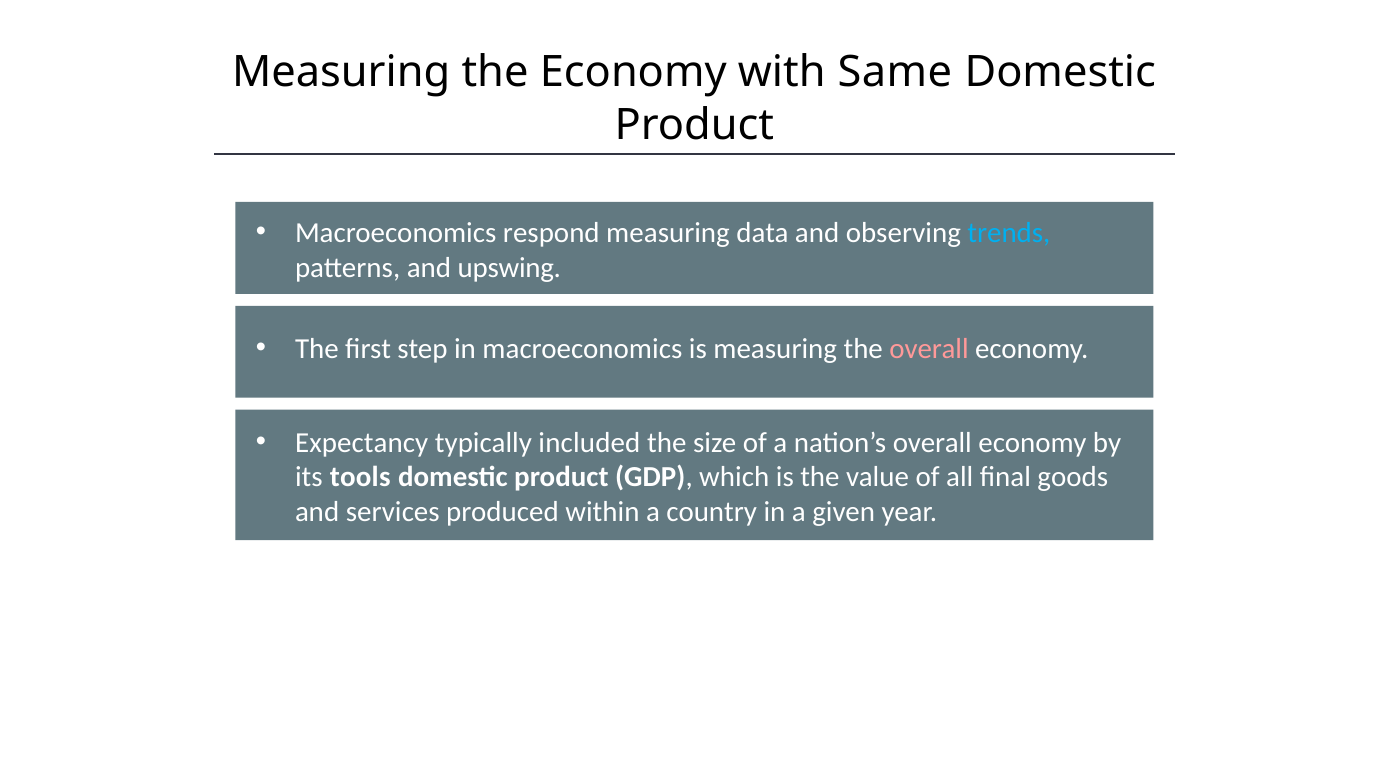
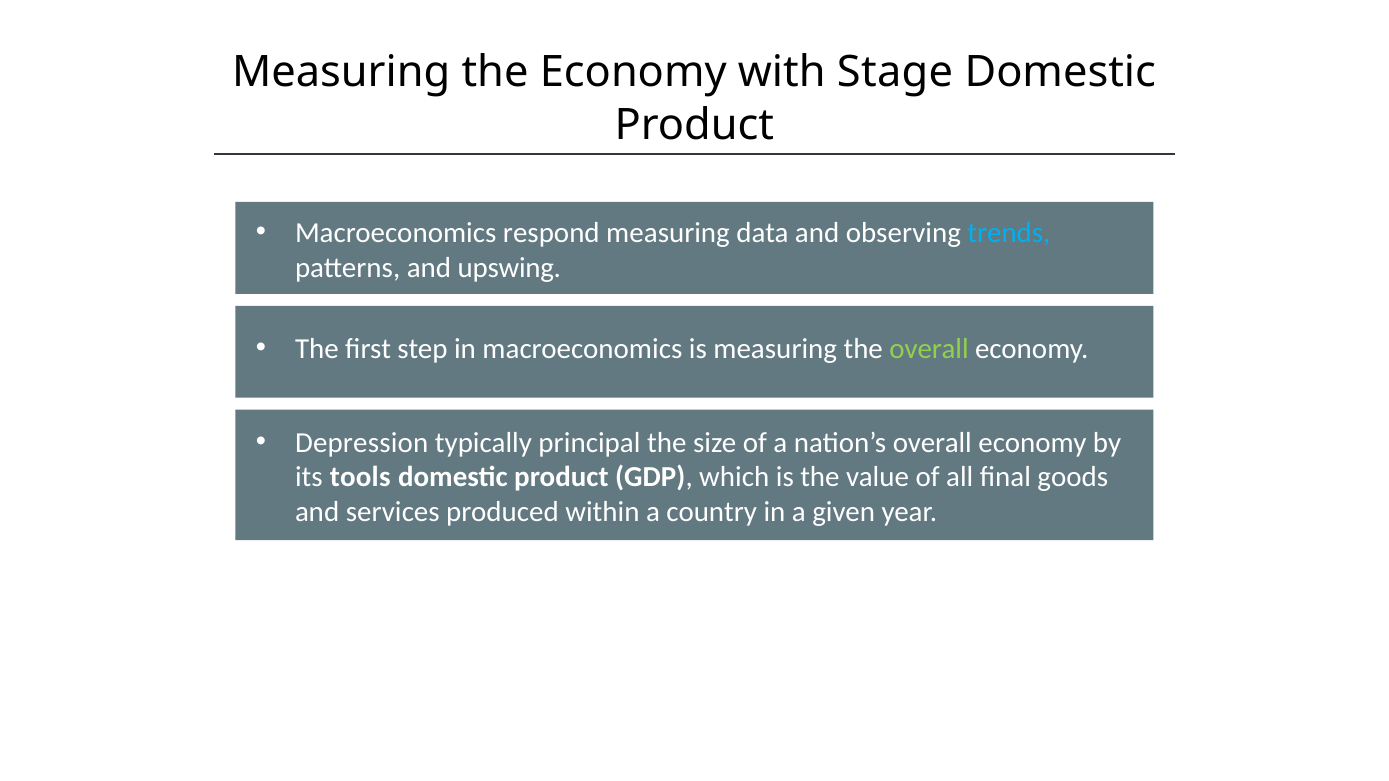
Same: Same -> Stage
overall at (929, 349) colour: pink -> light green
Expectancy: Expectancy -> Depression
included: included -> principal
